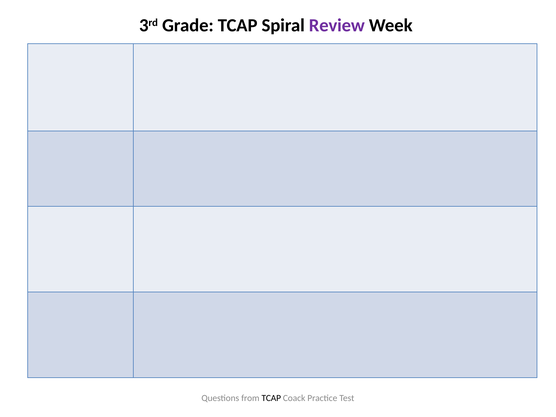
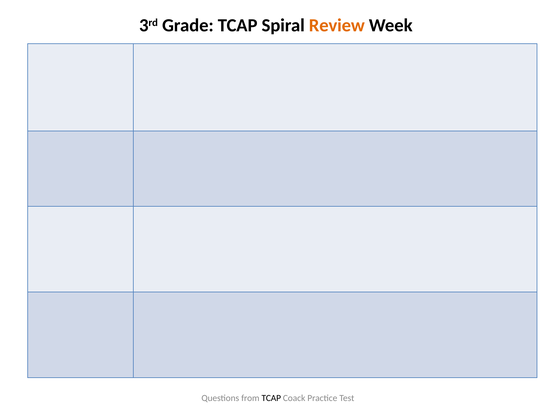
Review colour: purple -> orange
